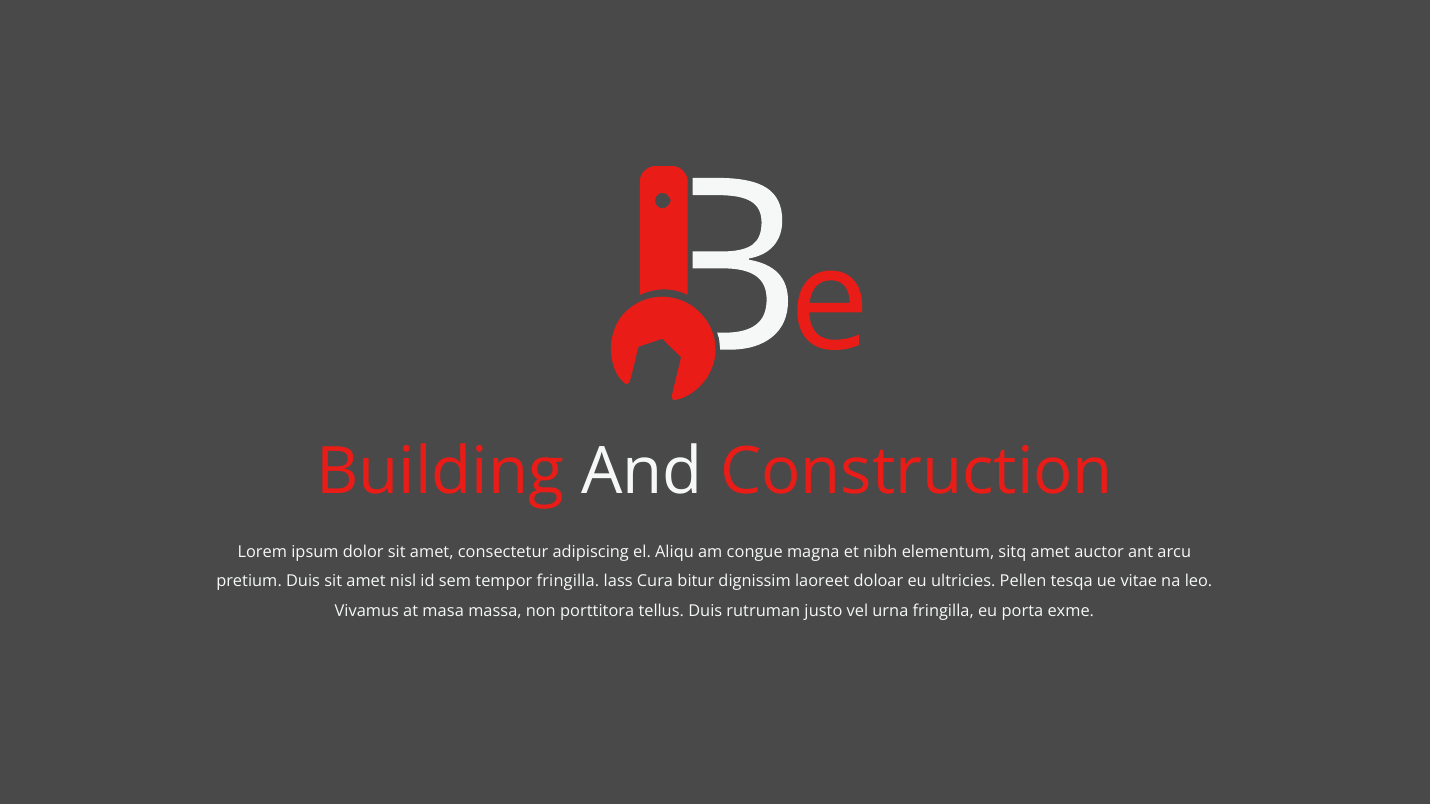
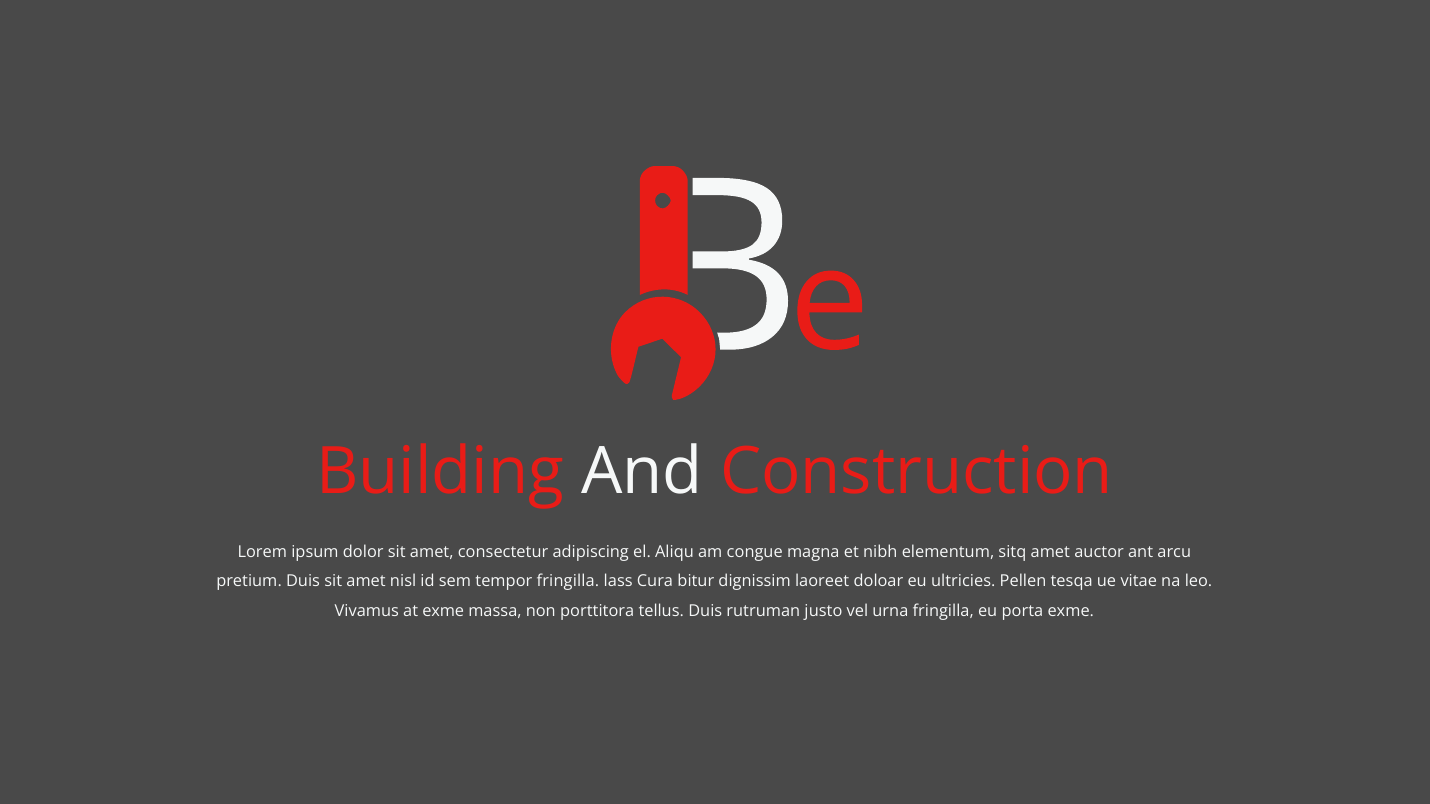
at masa: masa -> exme
